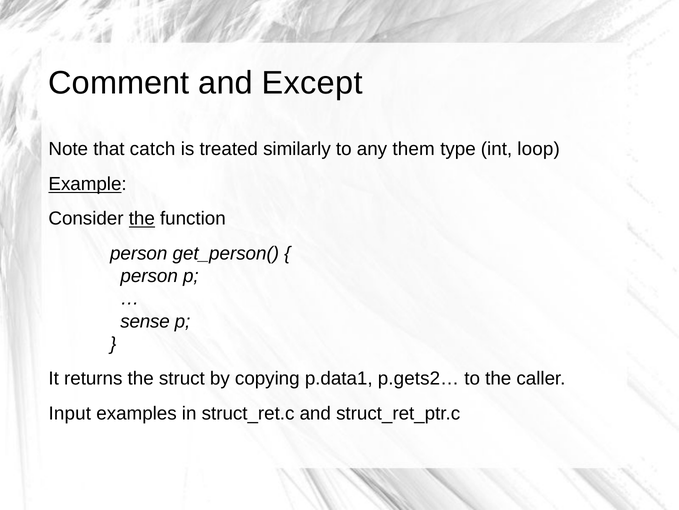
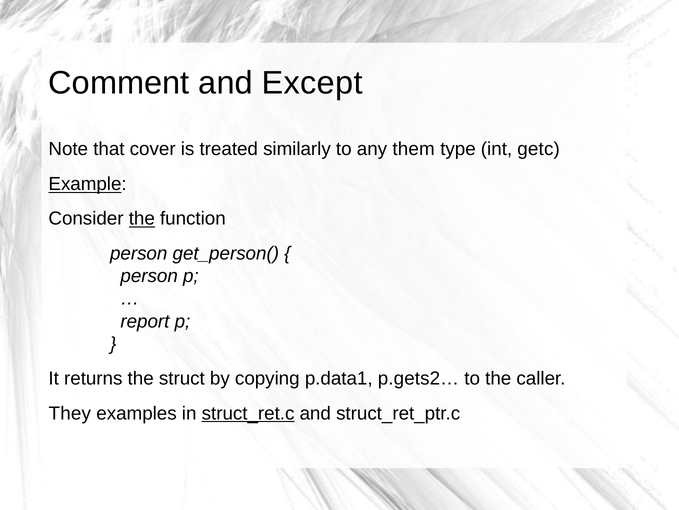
catch: catch -> cover
loop: loop -> getc
sense: sense -> report
Input: Input -> They
struct_ret.c underline: none -> present
